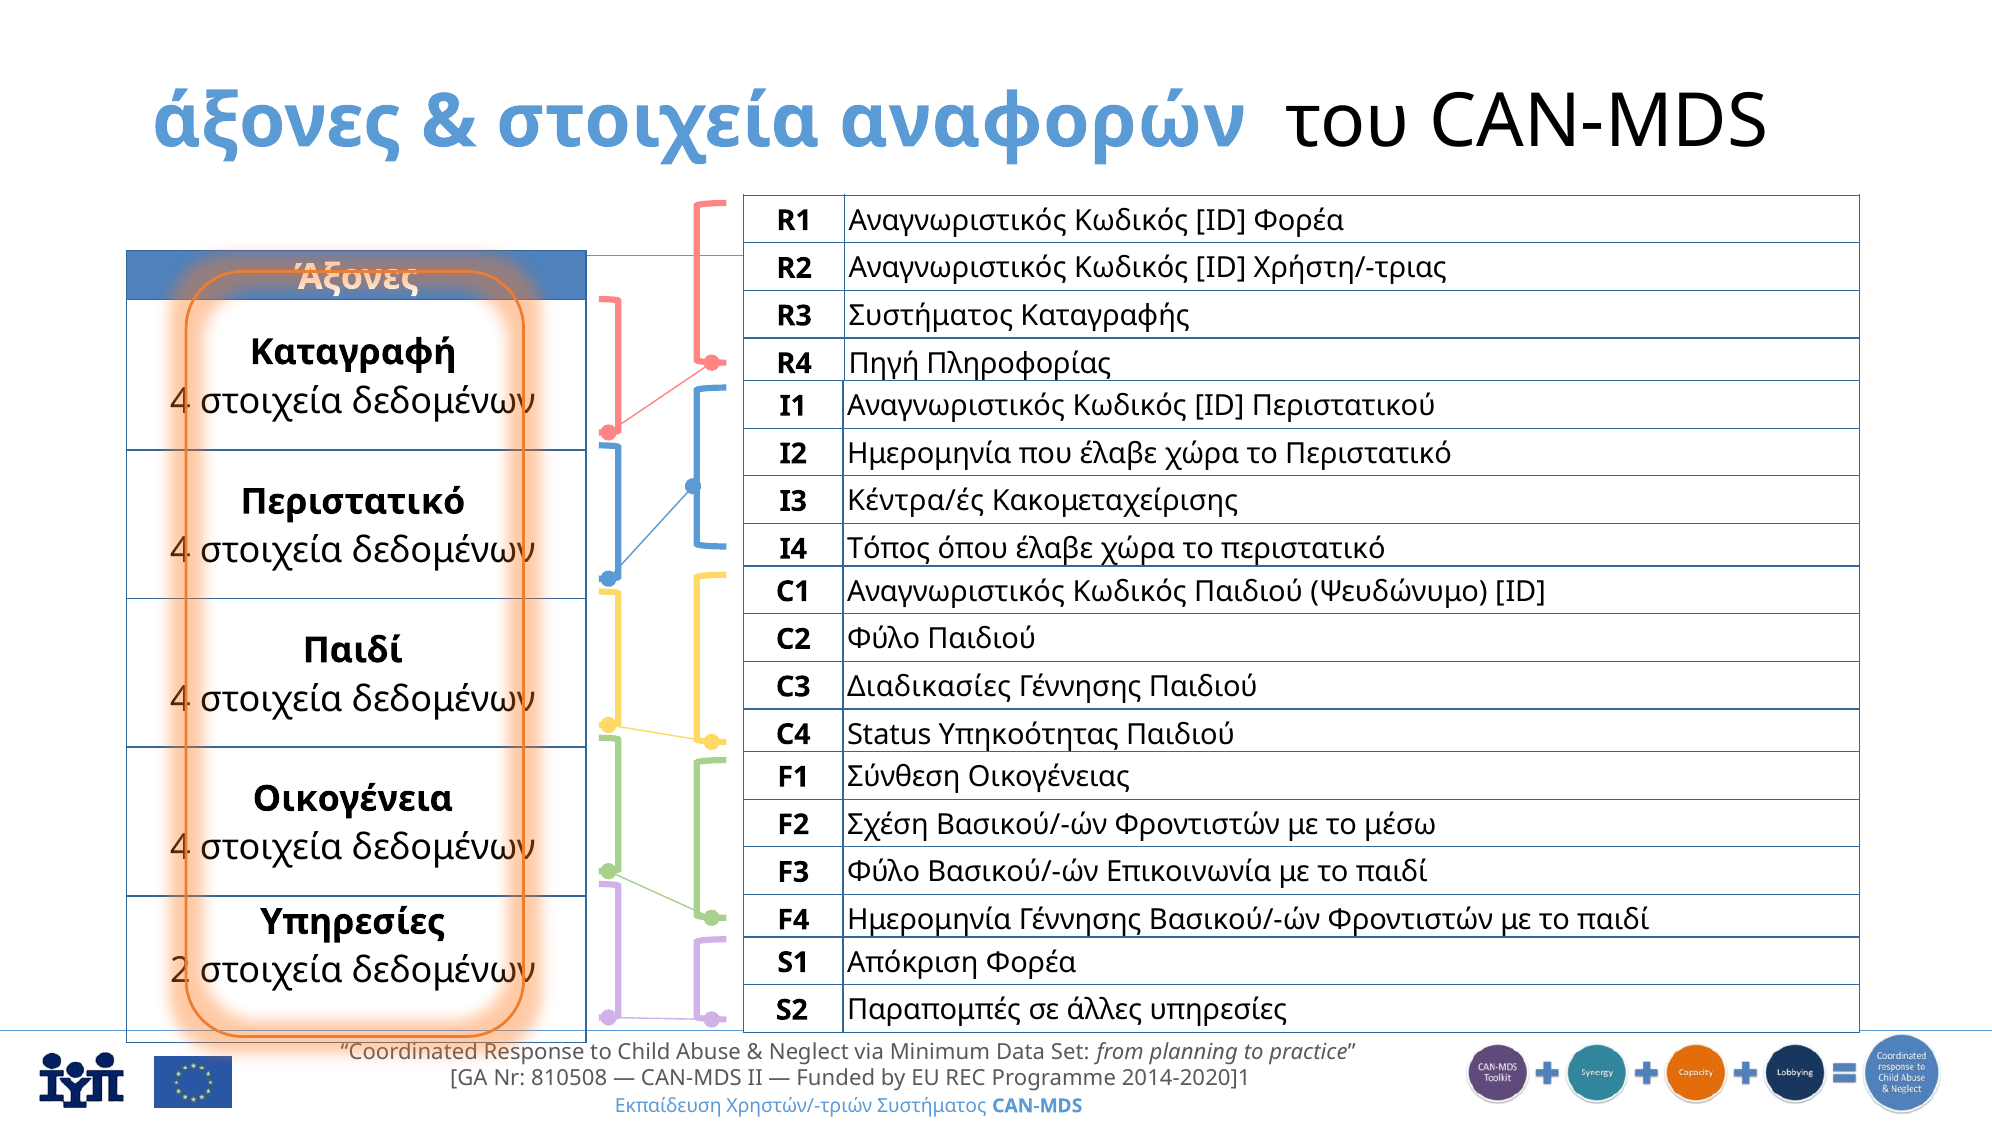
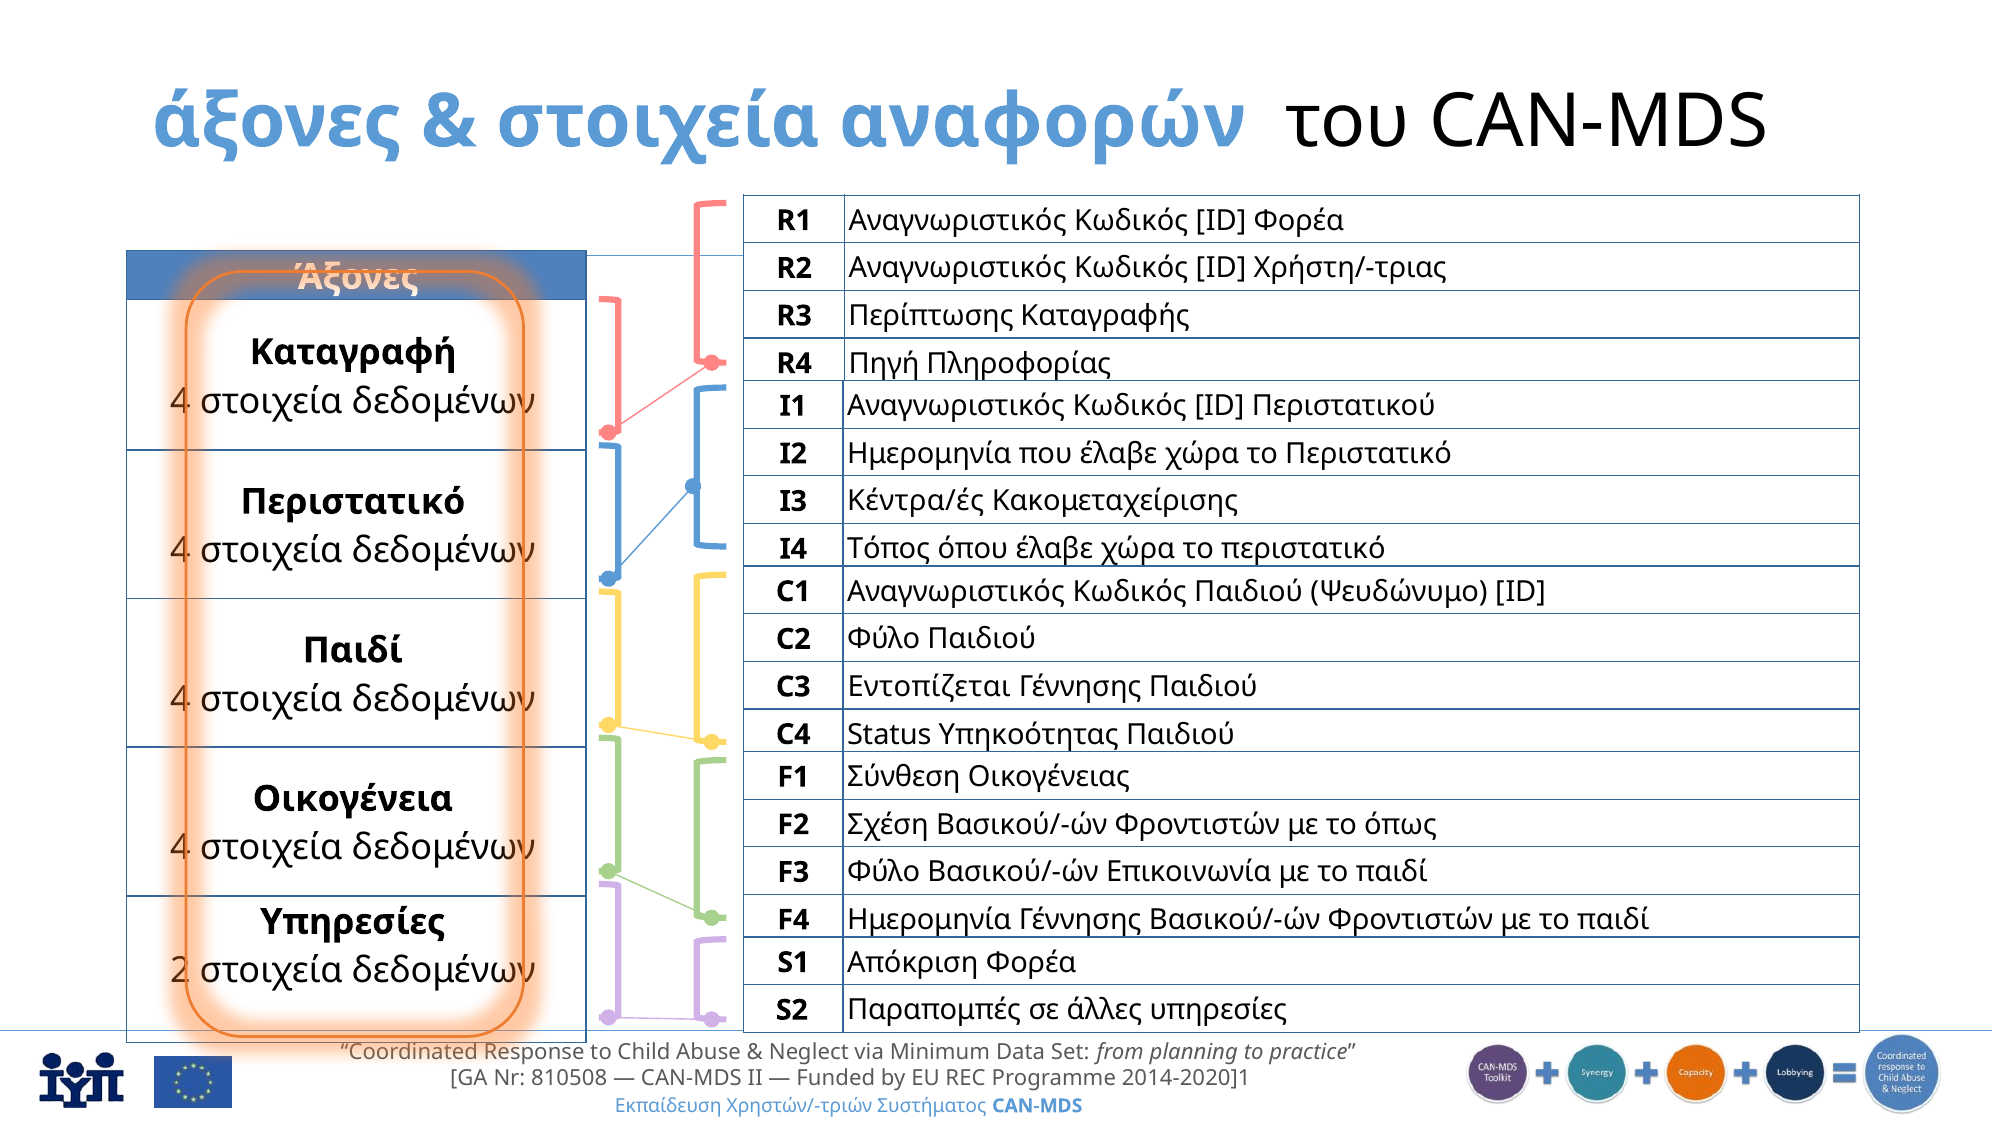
R3 Συστήματος: Συστήματος -> Περίπτωσης
Διαδικασίες: Διαδικασίες -> Εντοπίζεται
μέσω: μέσω -> όπως
